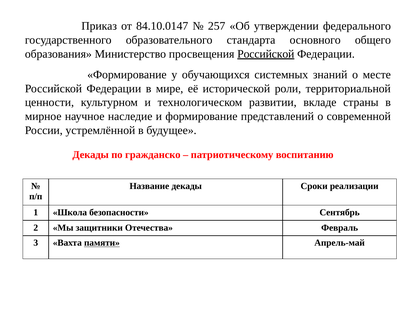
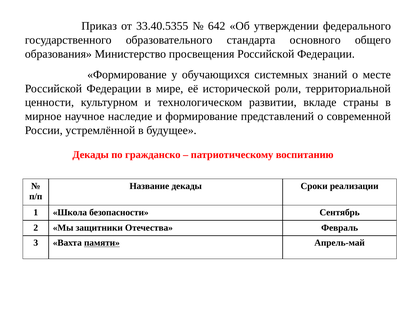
84.10.0147: 84.10.0147 -> 33.40.5355
257: 257 -> 642
Российской at (266, 54) underline: present -> none
